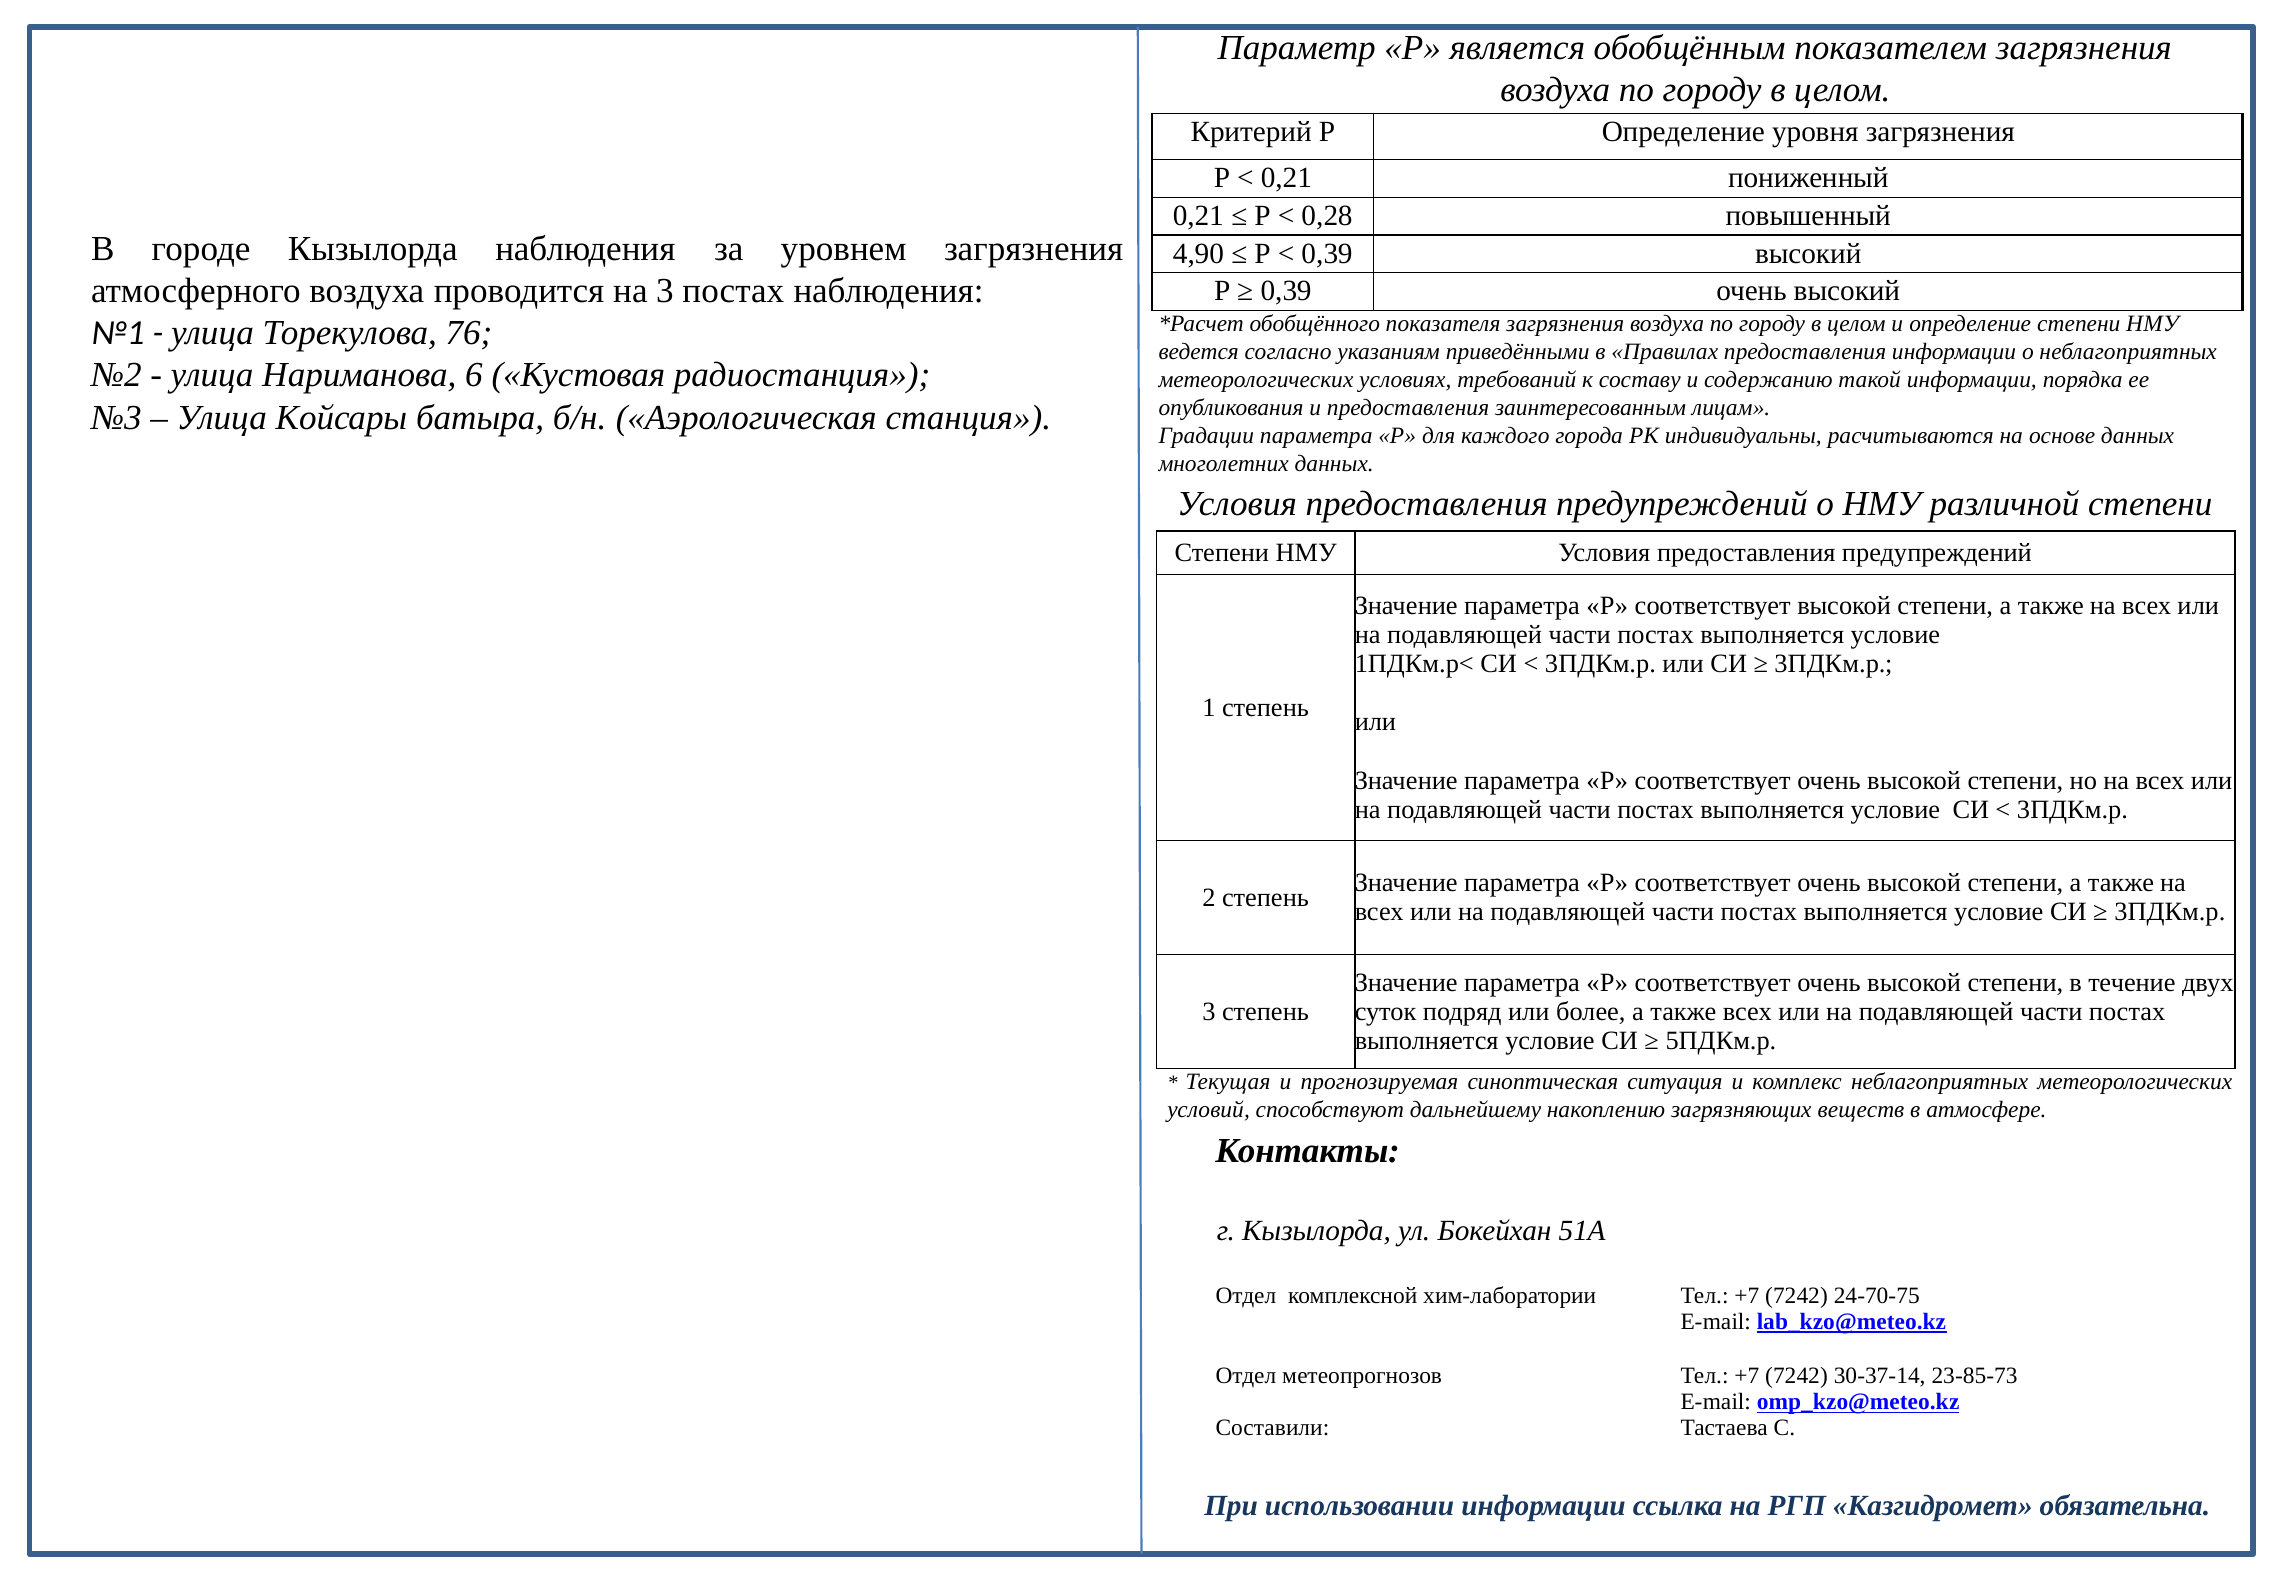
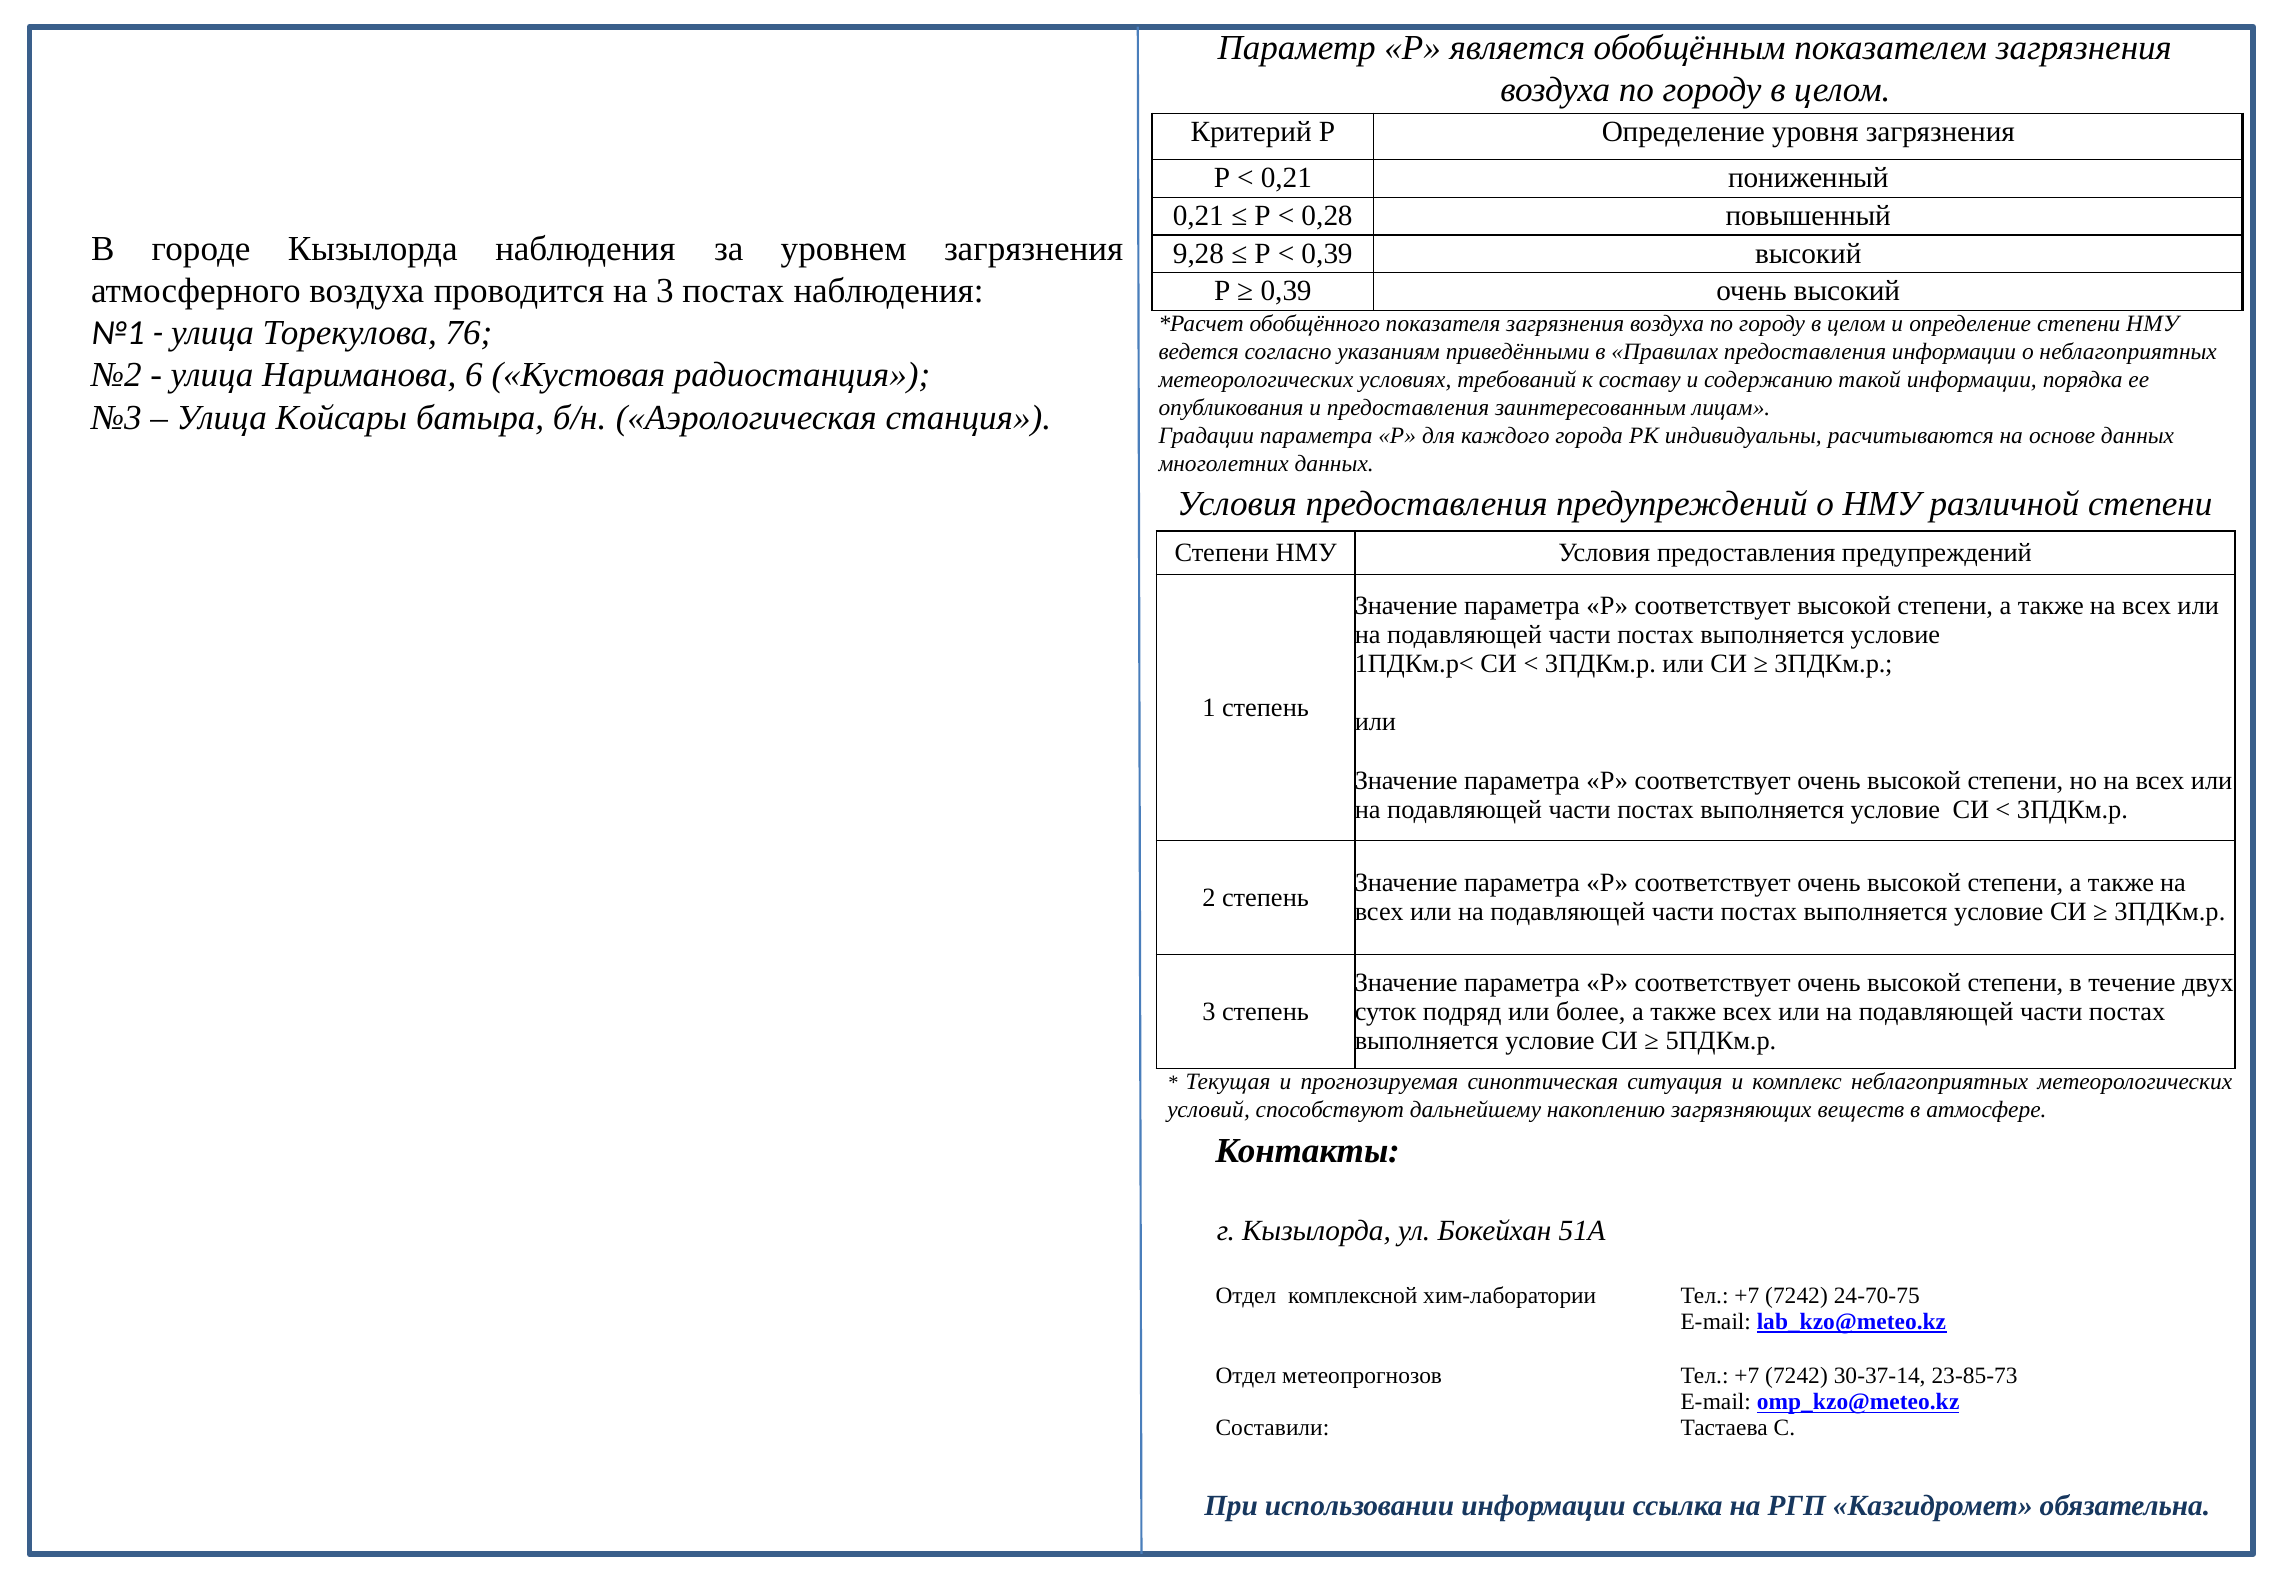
4,90: 4,90 -> 9,28
